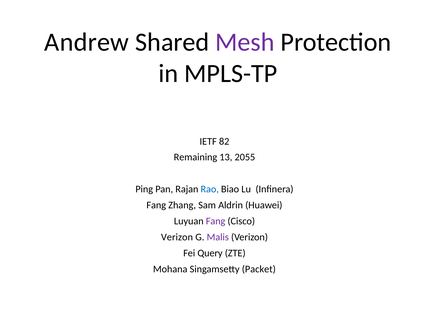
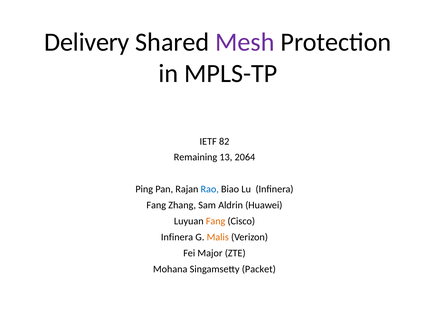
Andrew: Andrew -> Delivery
2055: 2055 -> 2064
Fang at (216, 221) colour: purple -> orange
Verizon at (177, 237): Verizon -> Infinera
Malis colour: purple -> orange
Query: Query -> Major
